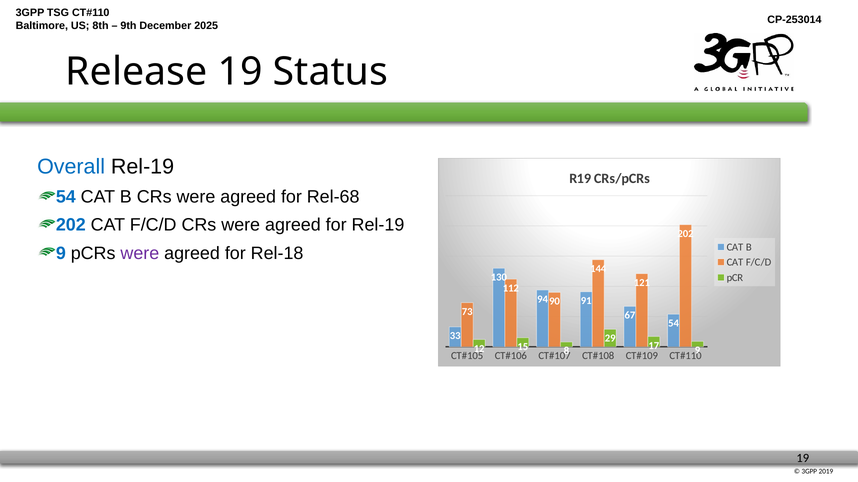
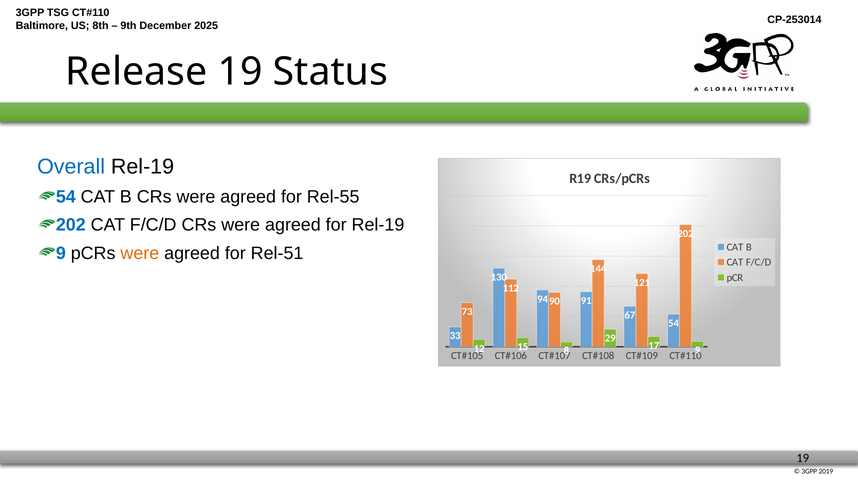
Rel-68: Rel-68 -> Rel-55
were at (140, 254) colour: purple -> orange
Rel-18: Rel-18 -> Rel-51
